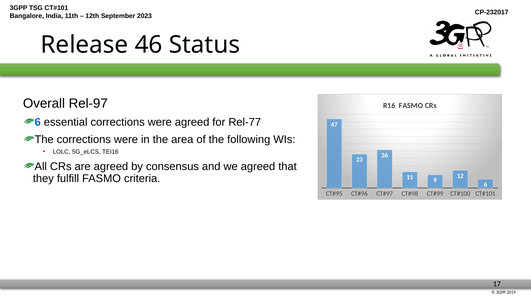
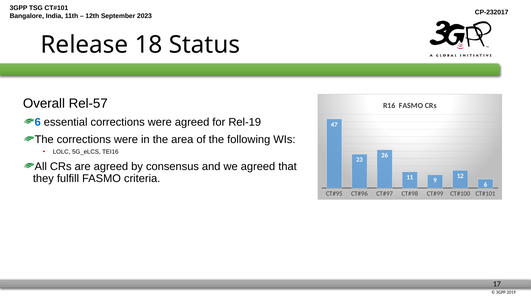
46: 46 -> 18
Rel-97: Rel-97 -> Rel-57
Rel-77: Rel-77 -> Rel-19
